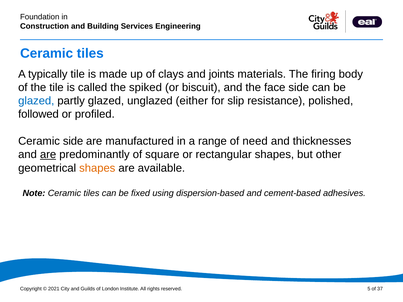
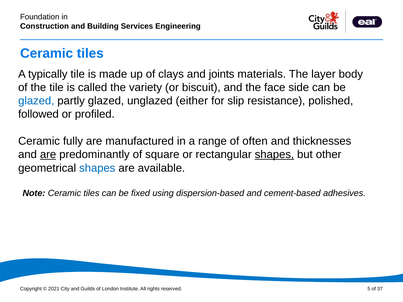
firing: firing -> layer
spiked: spiked -> variety
Ceramic side: side -> fully
need: need -> often
shapes at (274, 155) underline: none -> present
shapes at (97, 168) colour: orange -> blue
